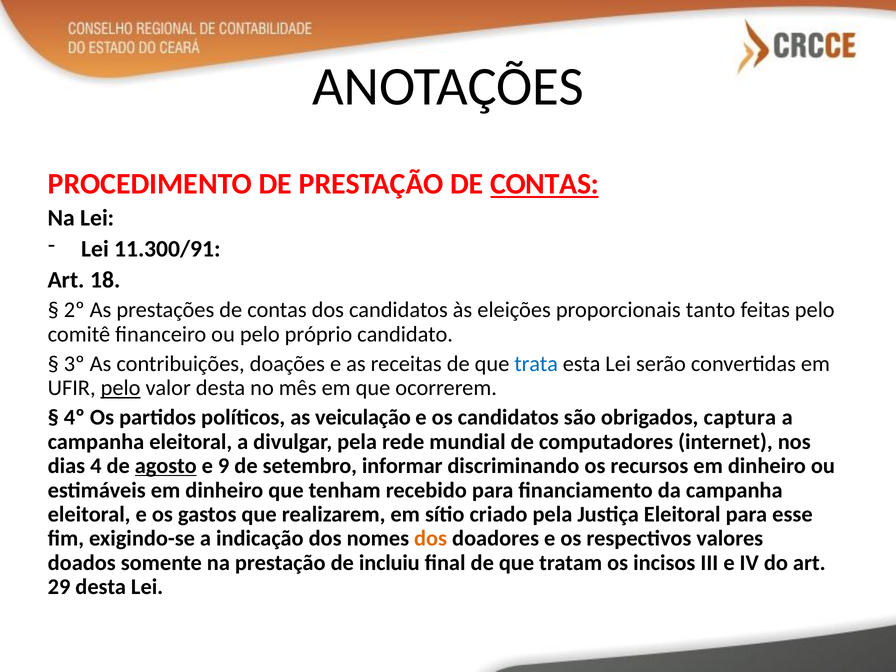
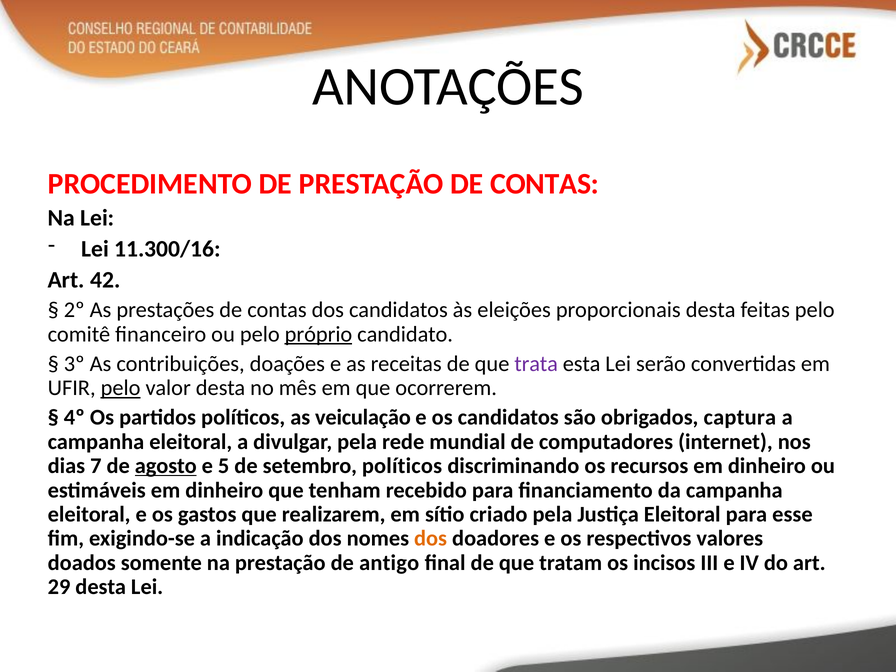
CONTAS at (545, 184) underline: present -> none
11.300/91: 11.300/91 -> 11.300/16
18: 18 -> 42
proporcionais tanto: tanto -> desta
próprio underline: none -> present
trata colour: blue -> purple
4: 4 -> 7
9: 9 -> 5
setembro informar: informar -> políticos
incluiu: incluiu -> antigo
